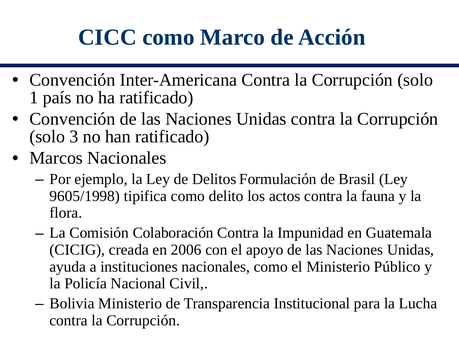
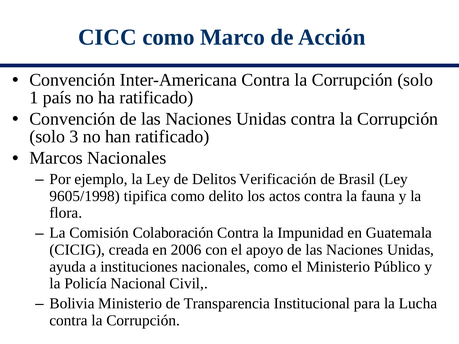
Formulación: Formulación -> Verificación
